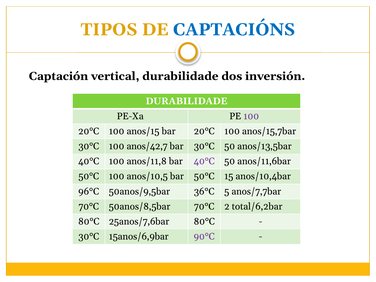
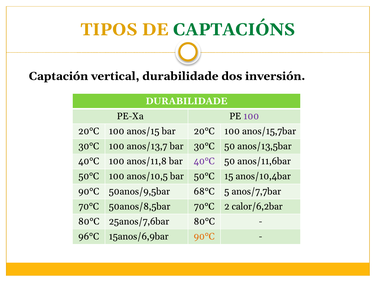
CAPTACIÓNS colour: blue -> green
anos/42,7: anos/42,7 -> anos/13,7
96°C at (89, 191): 96°C -> 90°C
36°C: 36°C -> 68°C
total/6,2bar: total/6,2bar -> calor/6,2bar
30°C at (89, 237): 30°C -> 96°C
90°C at (204, 237) colour: purple -> orange
